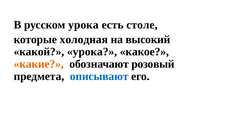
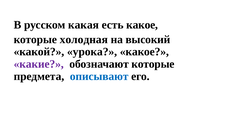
русском урока: урока -> какая
есть столе: столе -> какое
какие colour: orange -> purple
обозначают розовый: розовый -> которые
